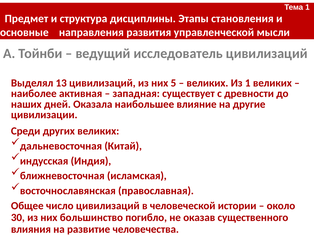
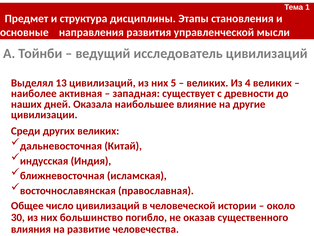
Из 1: 1 -> 4
